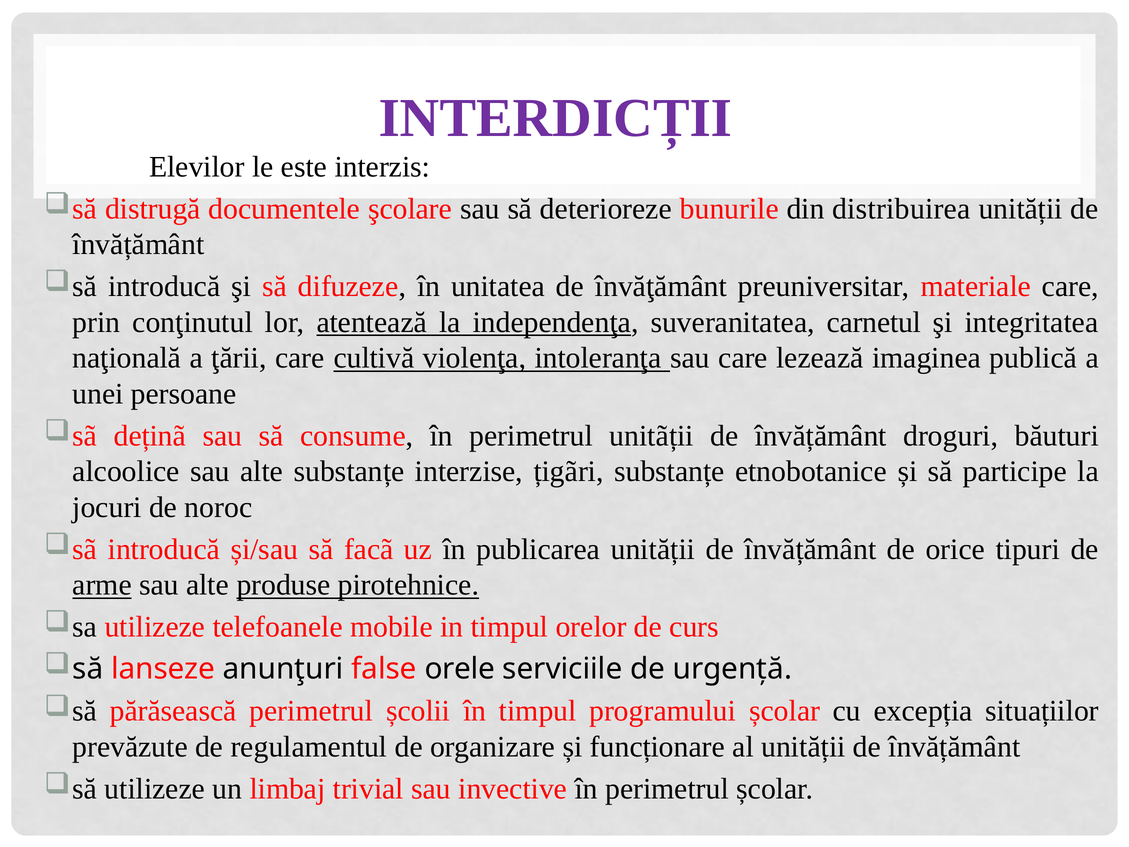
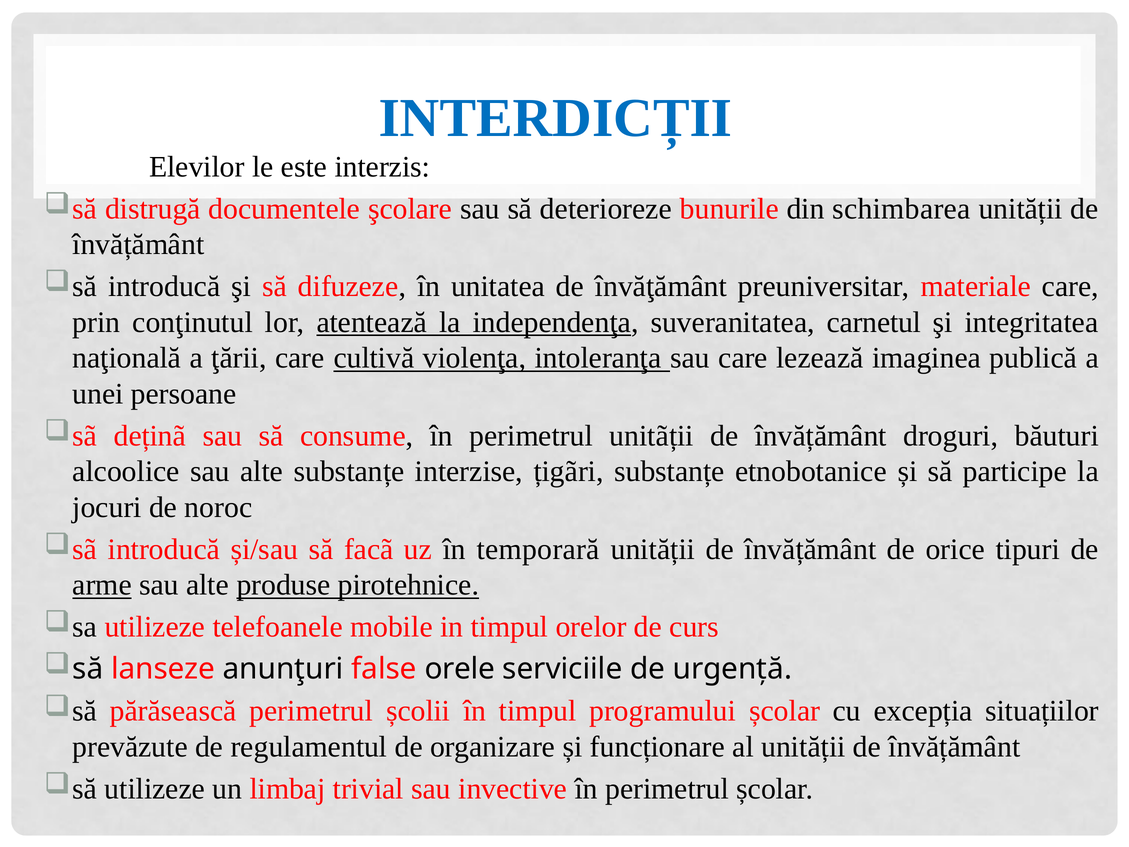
INTERDICȚII colour: purple -> blue
distribuirea: distribuirea -> schimbarea
publicarea: publicarea -> temporară
